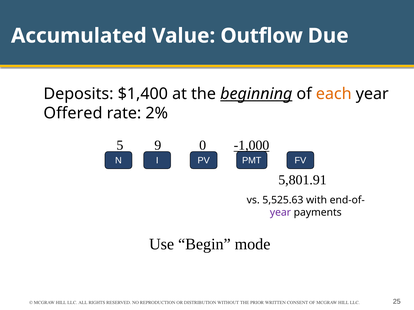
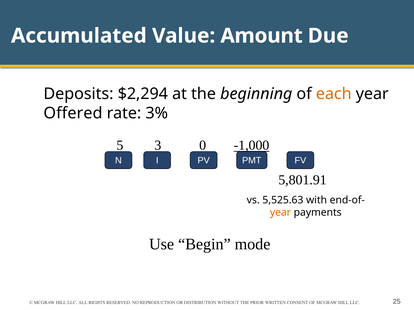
Outflow: Outflow -> Amount
$1,400: $1,400 -> $2,294
beginning underline: present -> none
2%: 2% -> 3%
9: 9 -> 3
year at (280, 213) colour: purple -> orange
